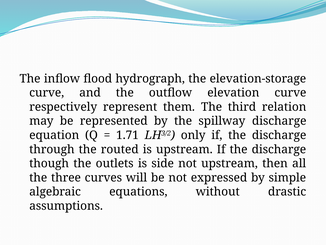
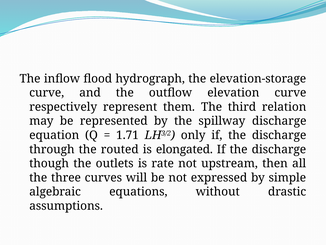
is upstream: upstream -> elongated
side: side -> rate
